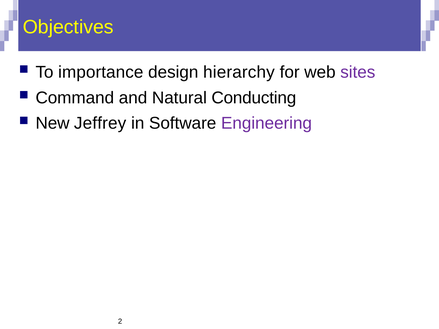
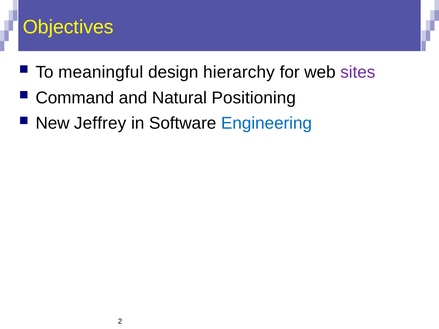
importance: importance -> meaningful
Conducting: Conducting -> Positioning
Engineering colour: purple -> blue
